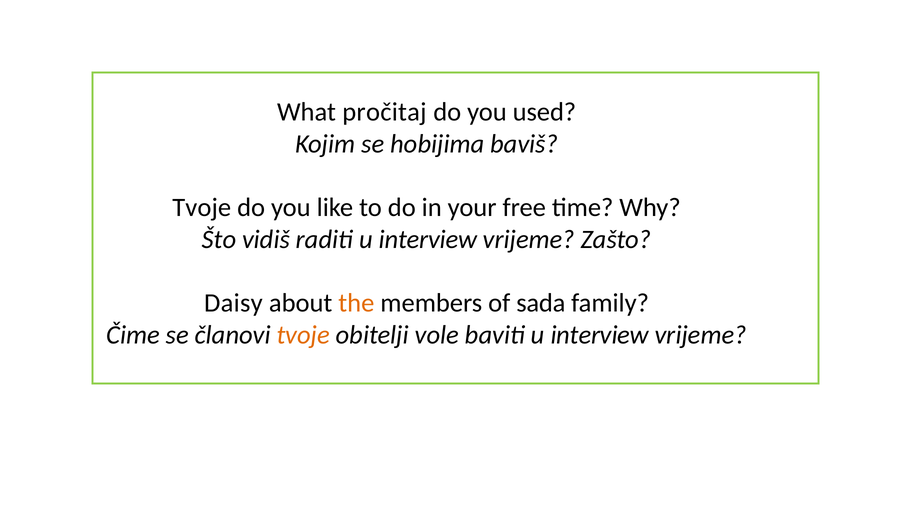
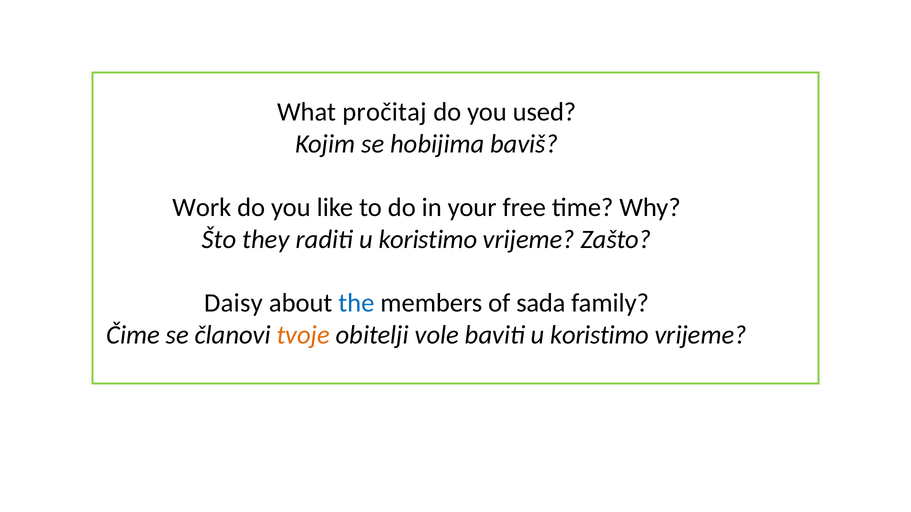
Tvoje at (202, 208): Tvoje -> Work
vidiš: vidiš -> they
raditi u interview: interview -> koristimo
the colour: orange -> blue
baviti u interview: interview -> koristimo
